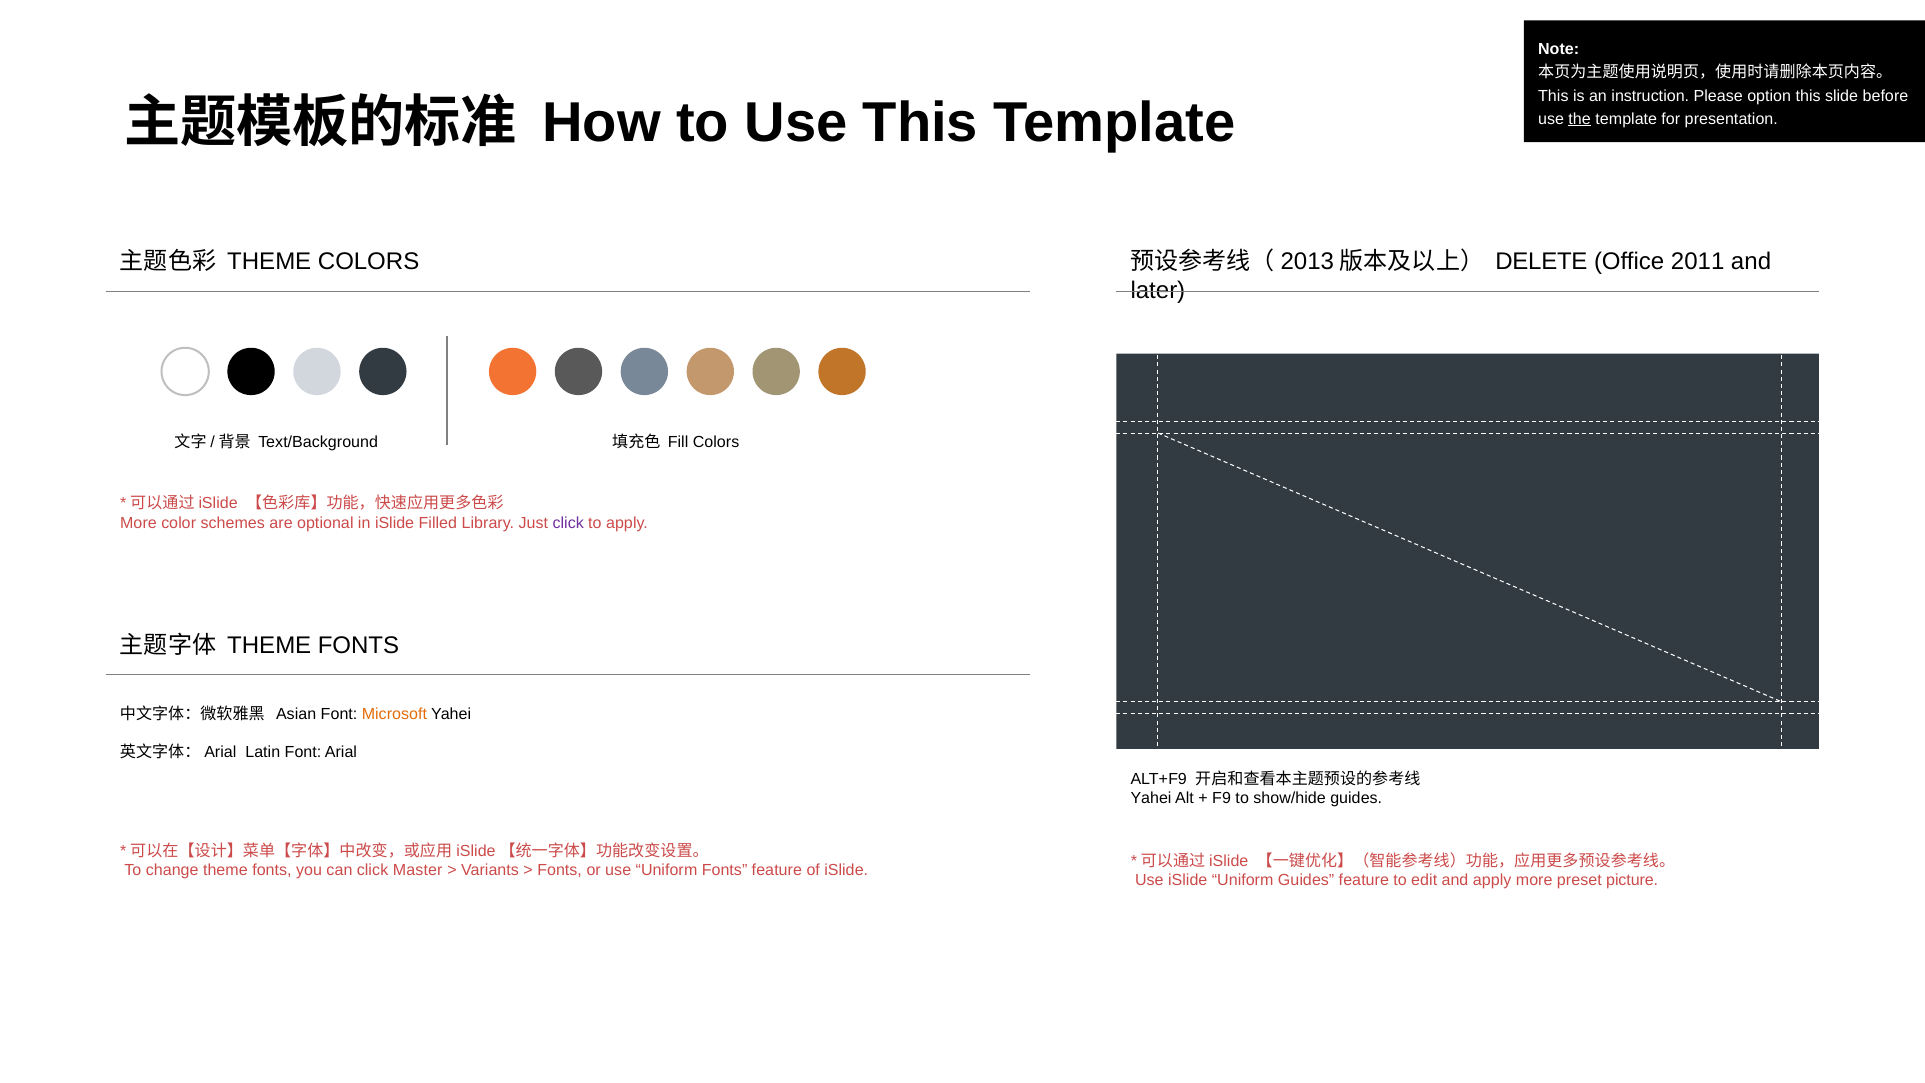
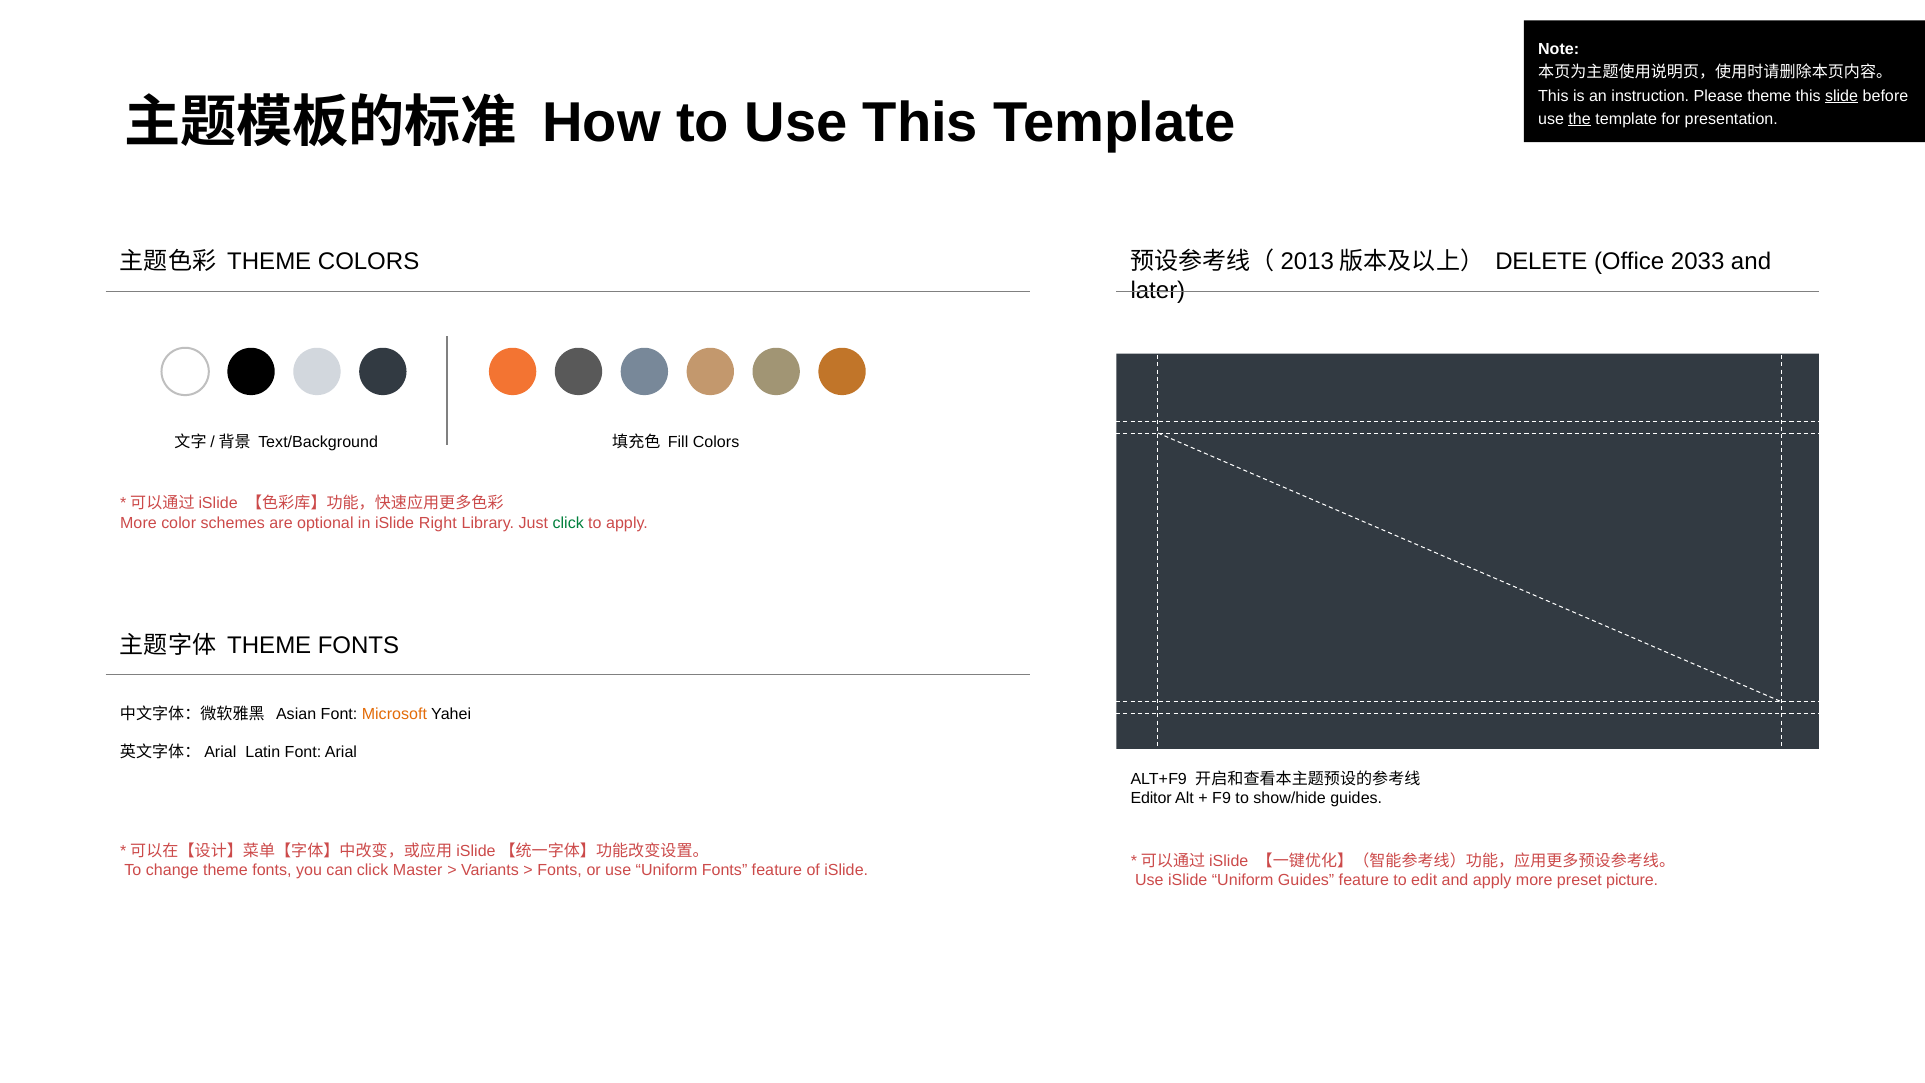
Please option: option -> theme
slide underline: none -> present
2011: 2011 -> 2033
Filled: Filled -> Right
click at (568, 523) colour: purple -> green
Yahei at (1151, 798): Yahei -> Editor
